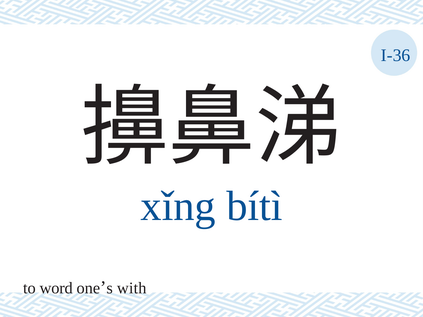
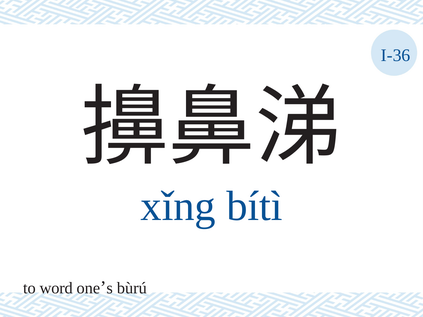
with: with -> bùrú
